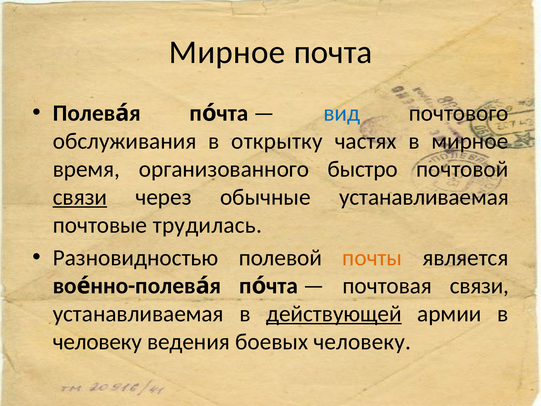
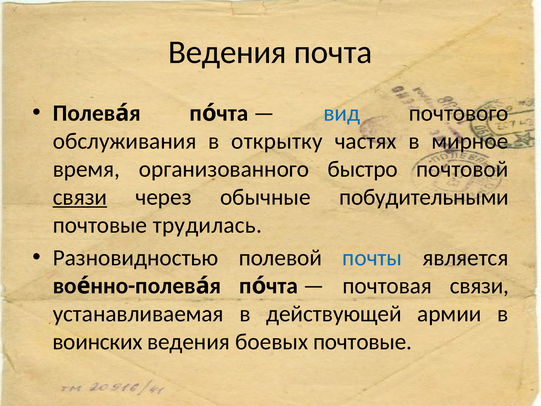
Мирное at (227, 52): Мирное -> Ведения
обычные устанавливаемая: устанавливаемая -> побудительными
почты colour: orange -> blue
действующей underline: present -> none
человеку at (97, 342): человеку -> воинских
боевых человеку: человеку -> почтовые
